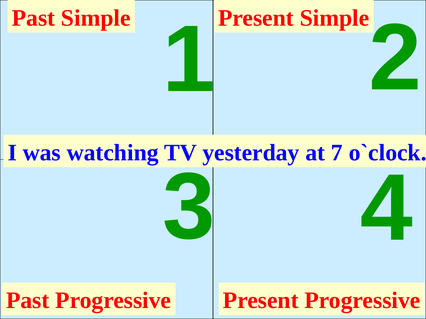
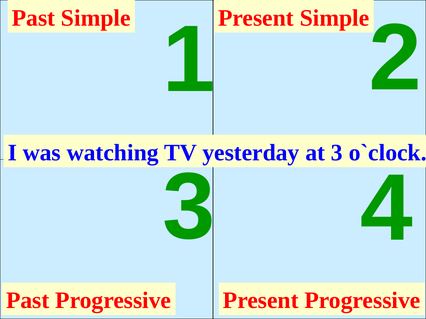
at 7: 7 -> 3
